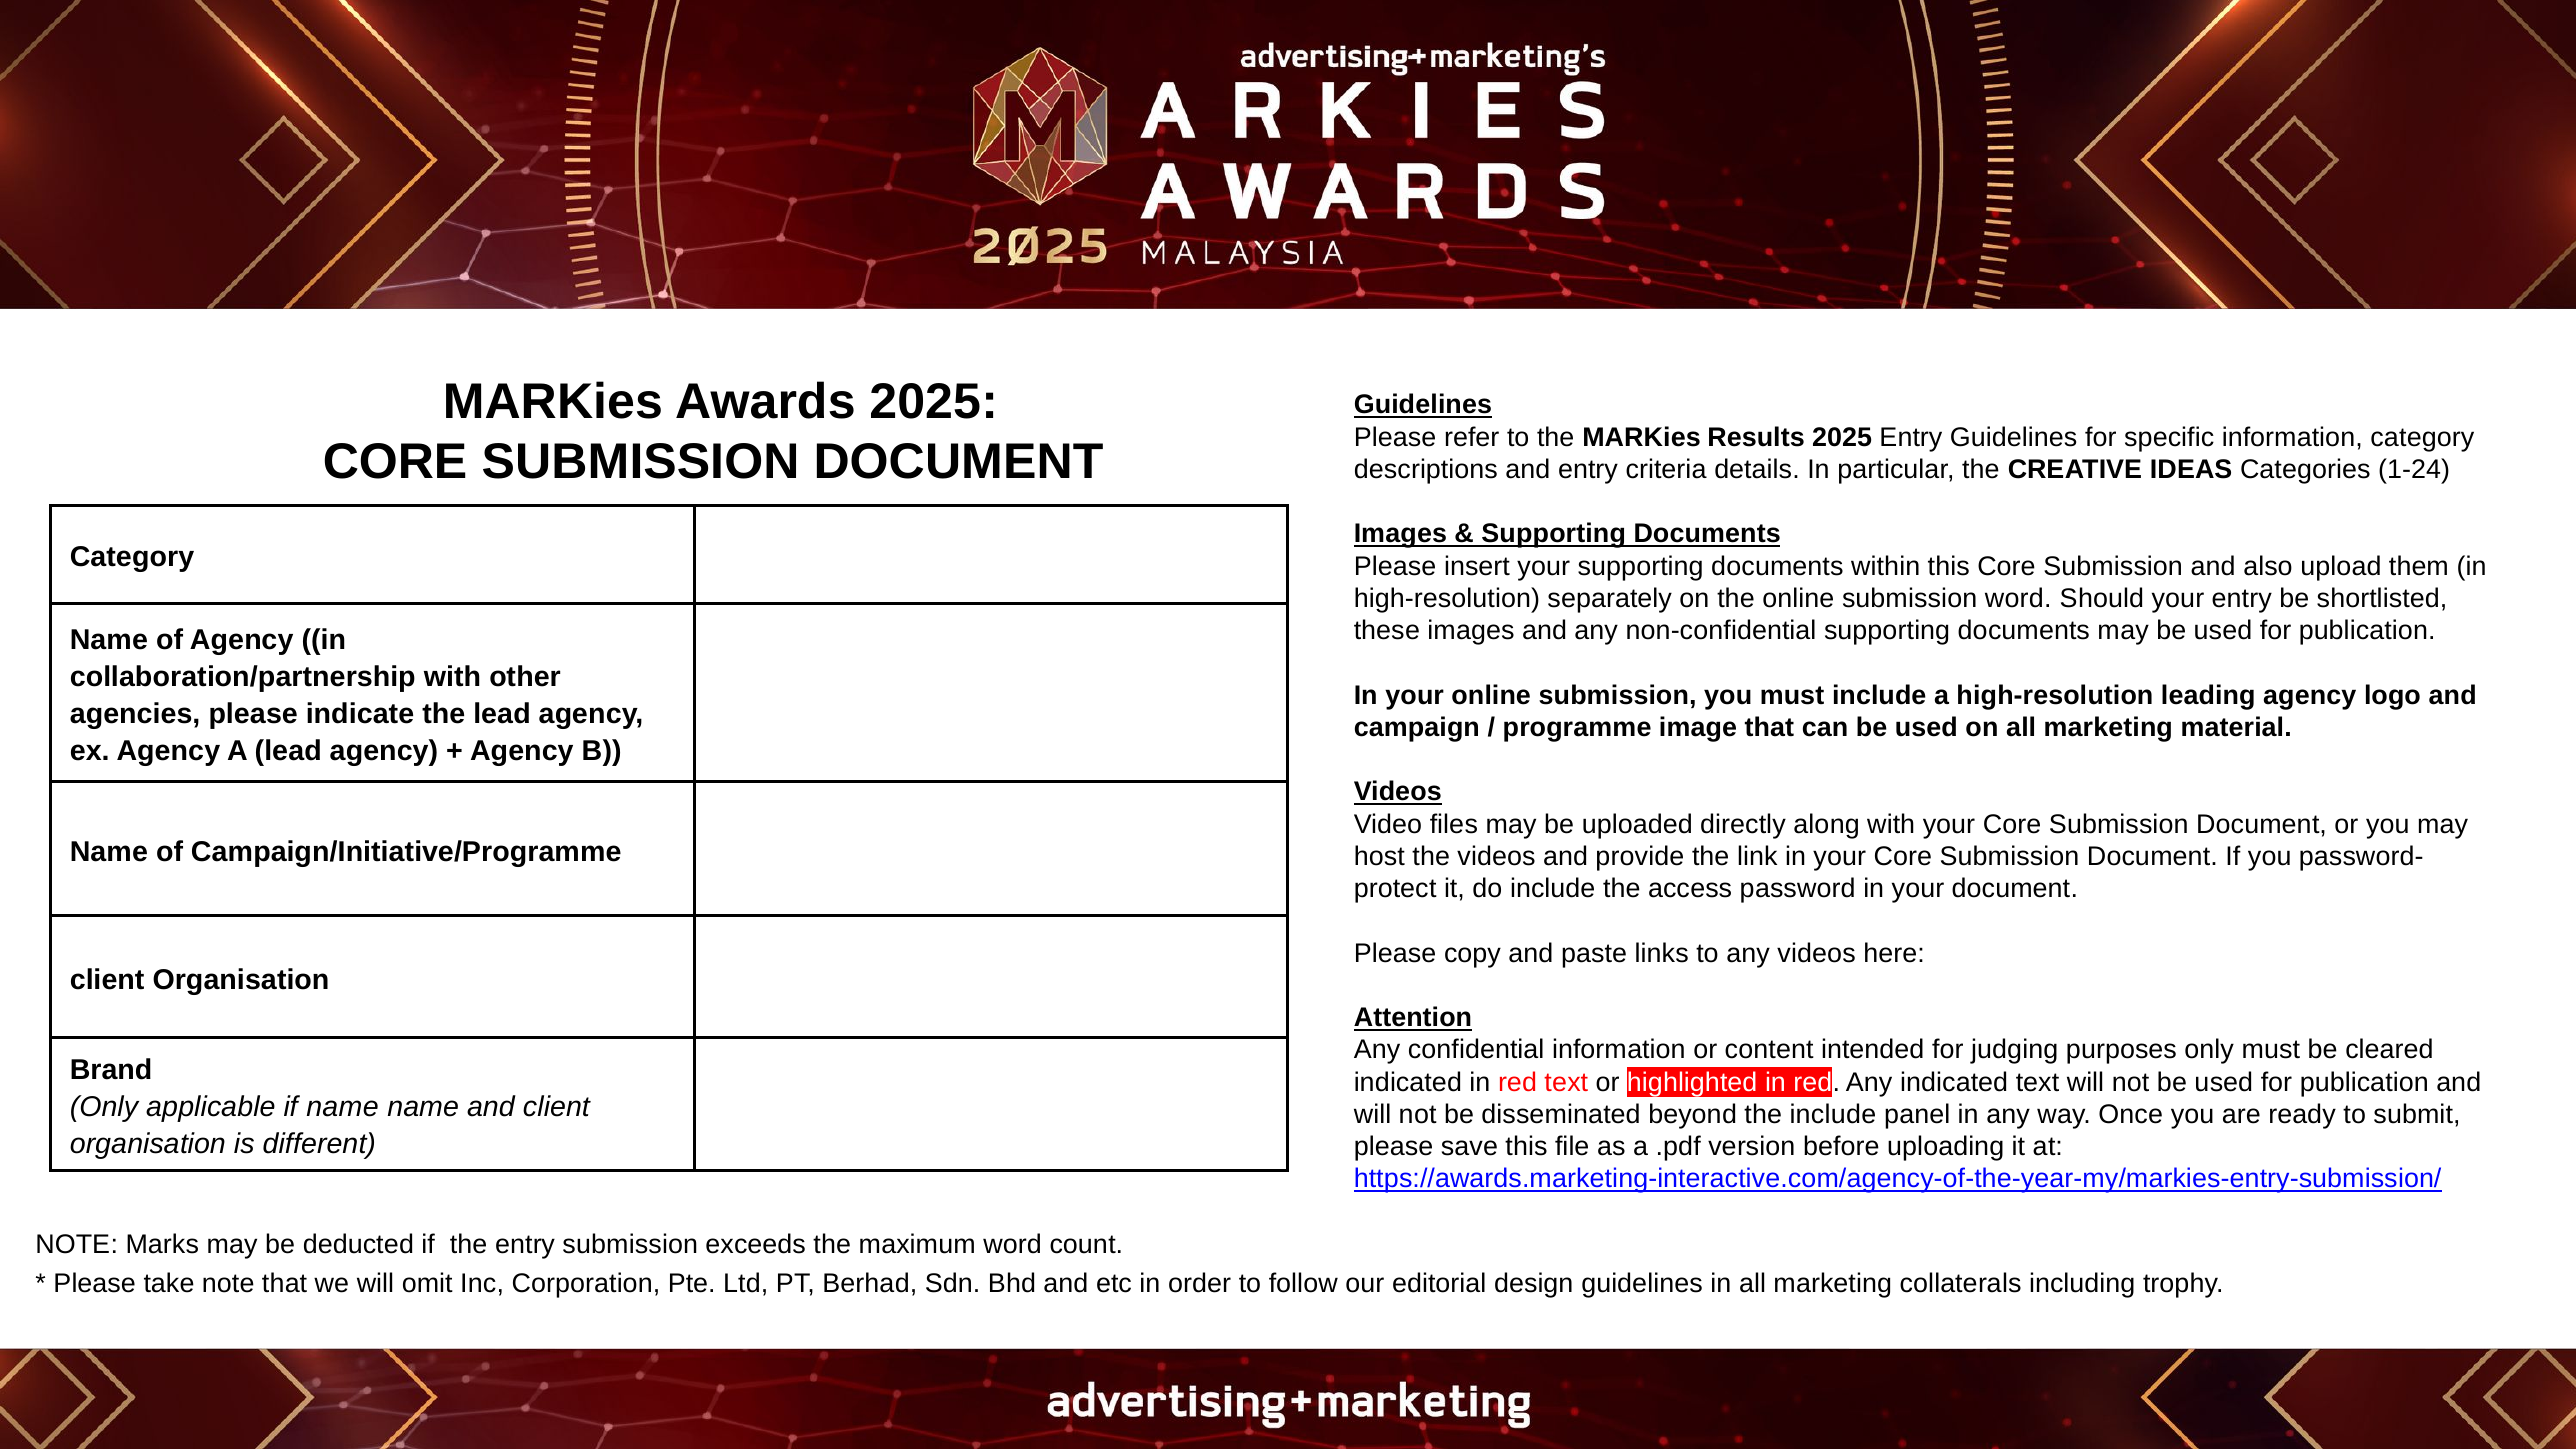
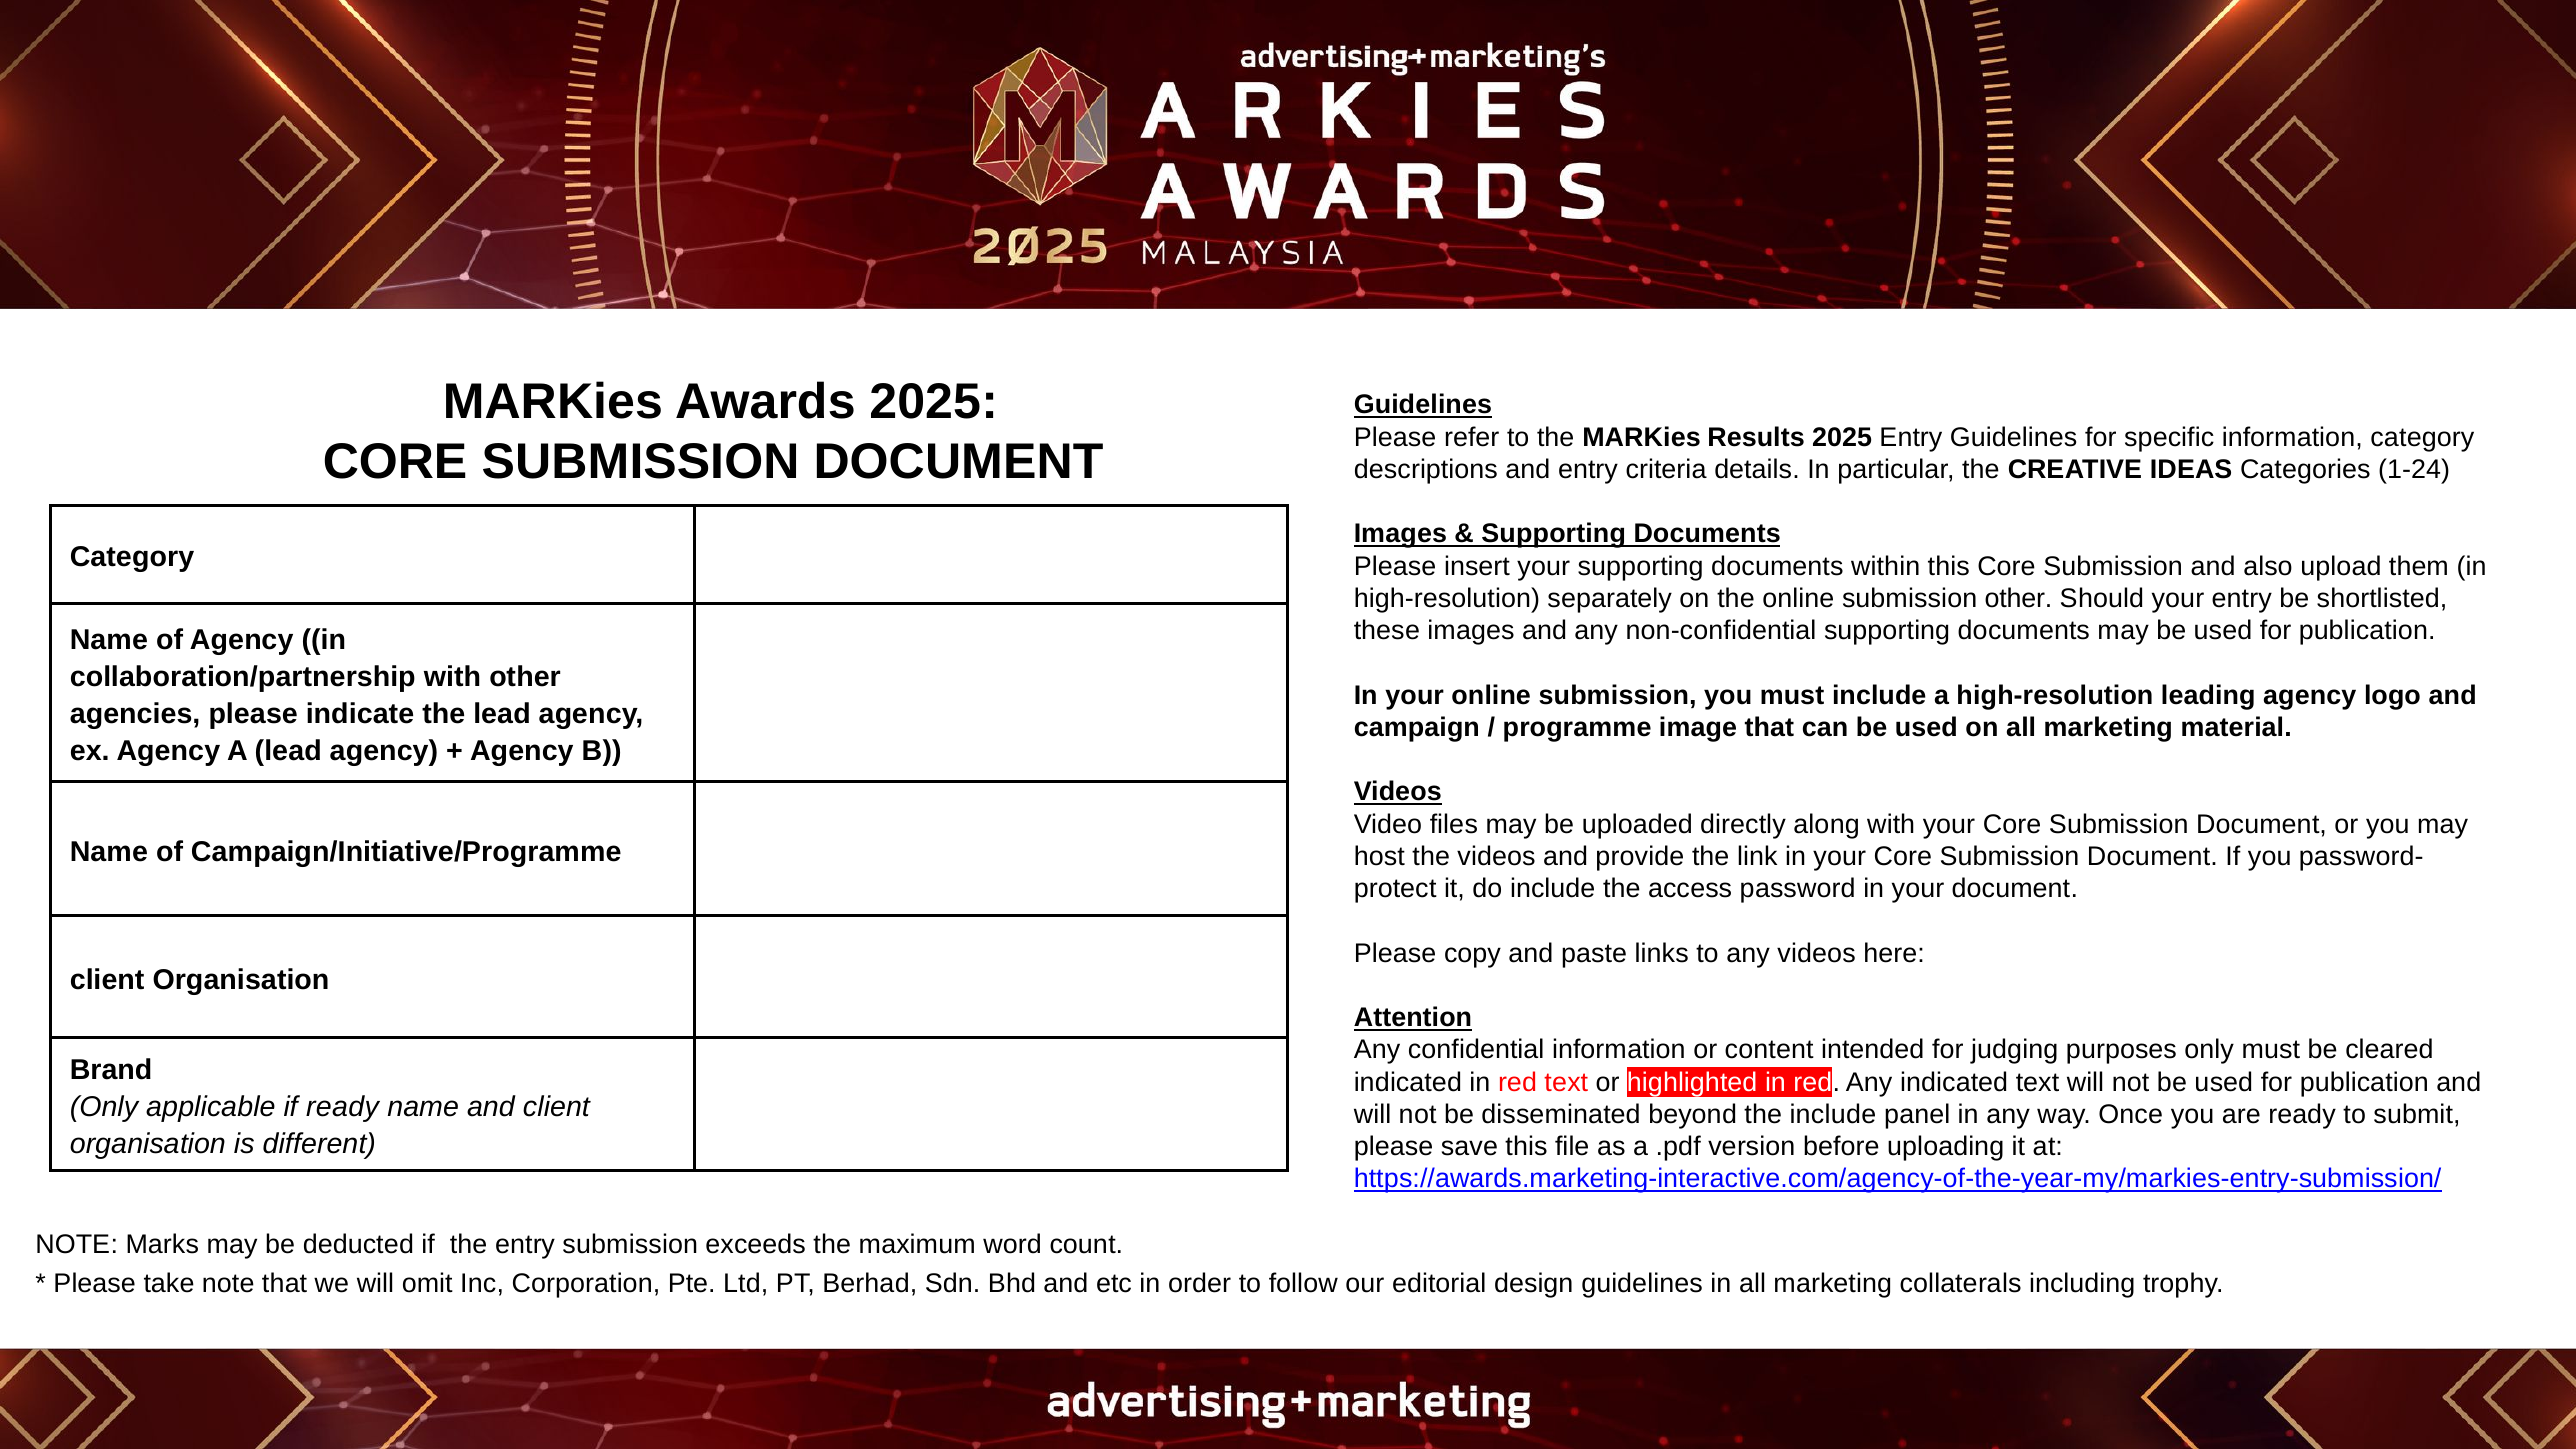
submission word: word -> other
if name: name -> ready
